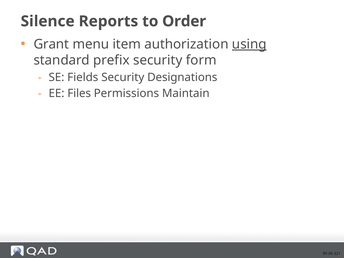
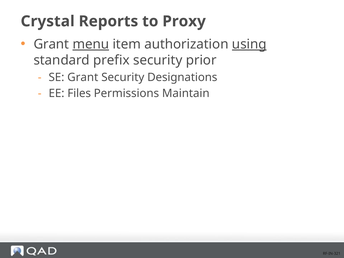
Silence: Silence -> Crystal
Order: Order -> Proxy
menu underline: none -> present
form: form -> prior
SE Fields: Fields -> Grant
